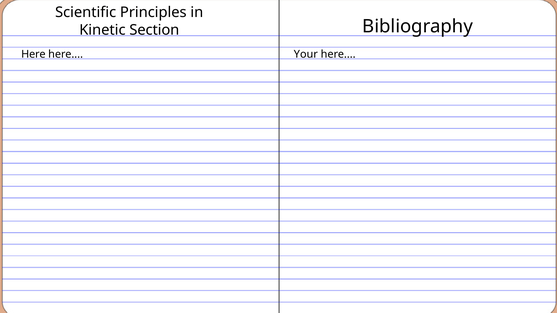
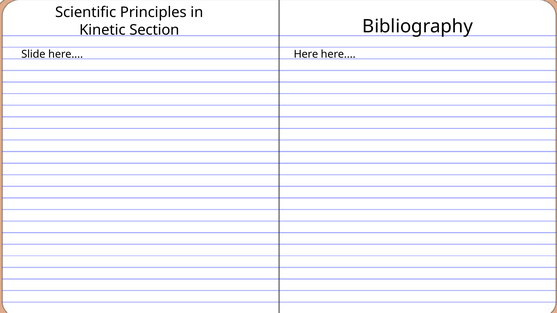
Here at (33, 54): Here -> Slide
Your at (306, 54): Your -> Here
